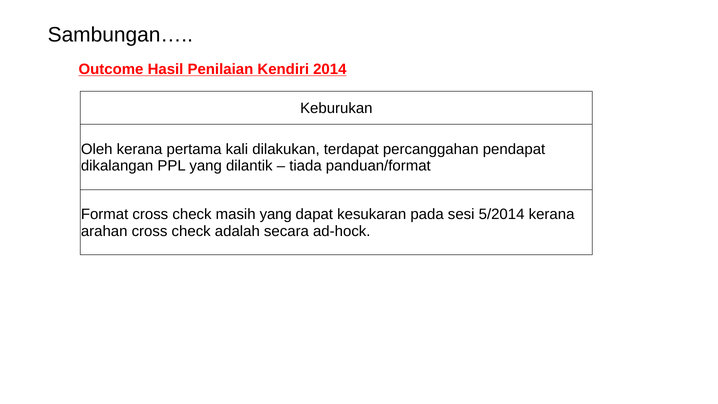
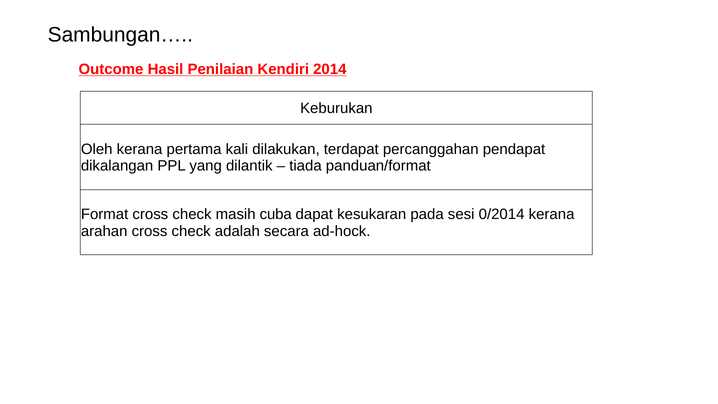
masih yang: yang -> cuba
5/2014: 5/2014 -> 0/2014
